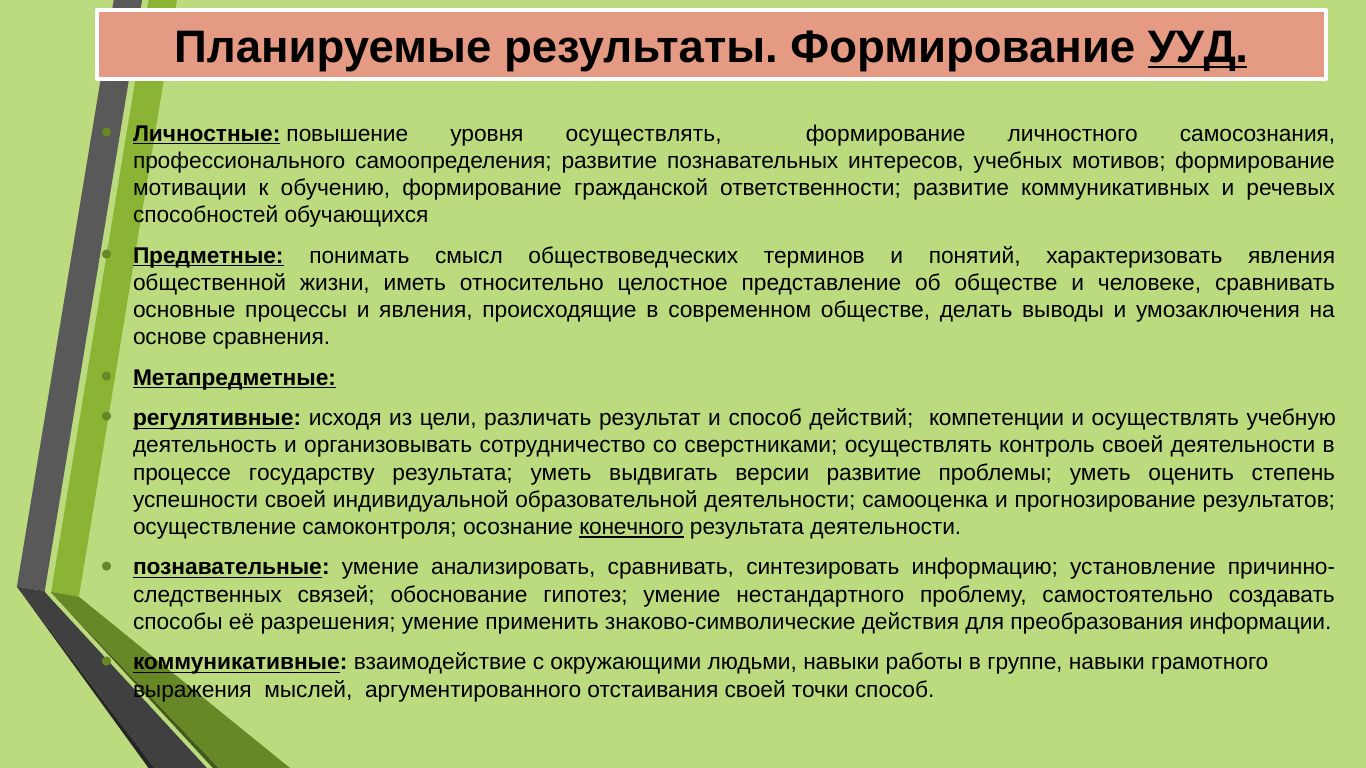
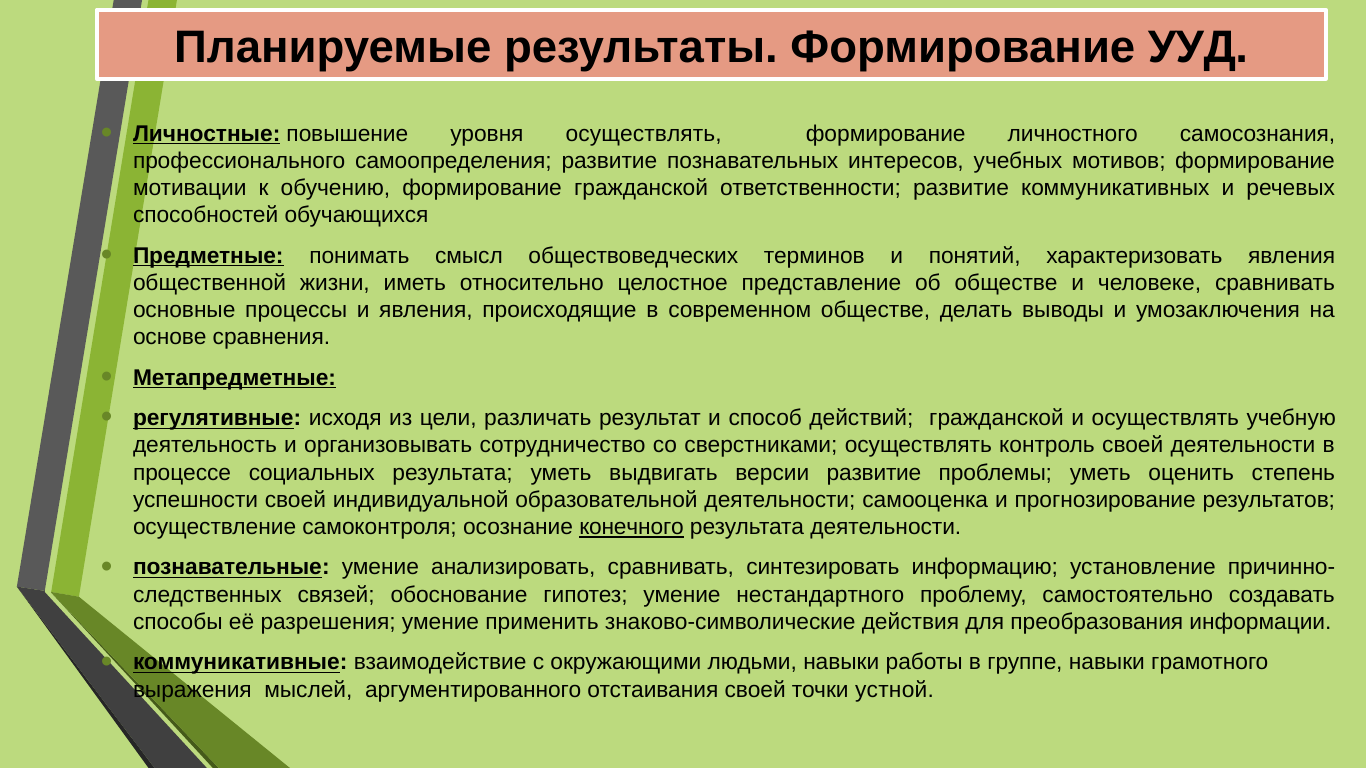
УУД underline: present -> none
действий компетенции: компетенции -> гражданской
государству: государству -> социальных
точки способ: способ -> устной
